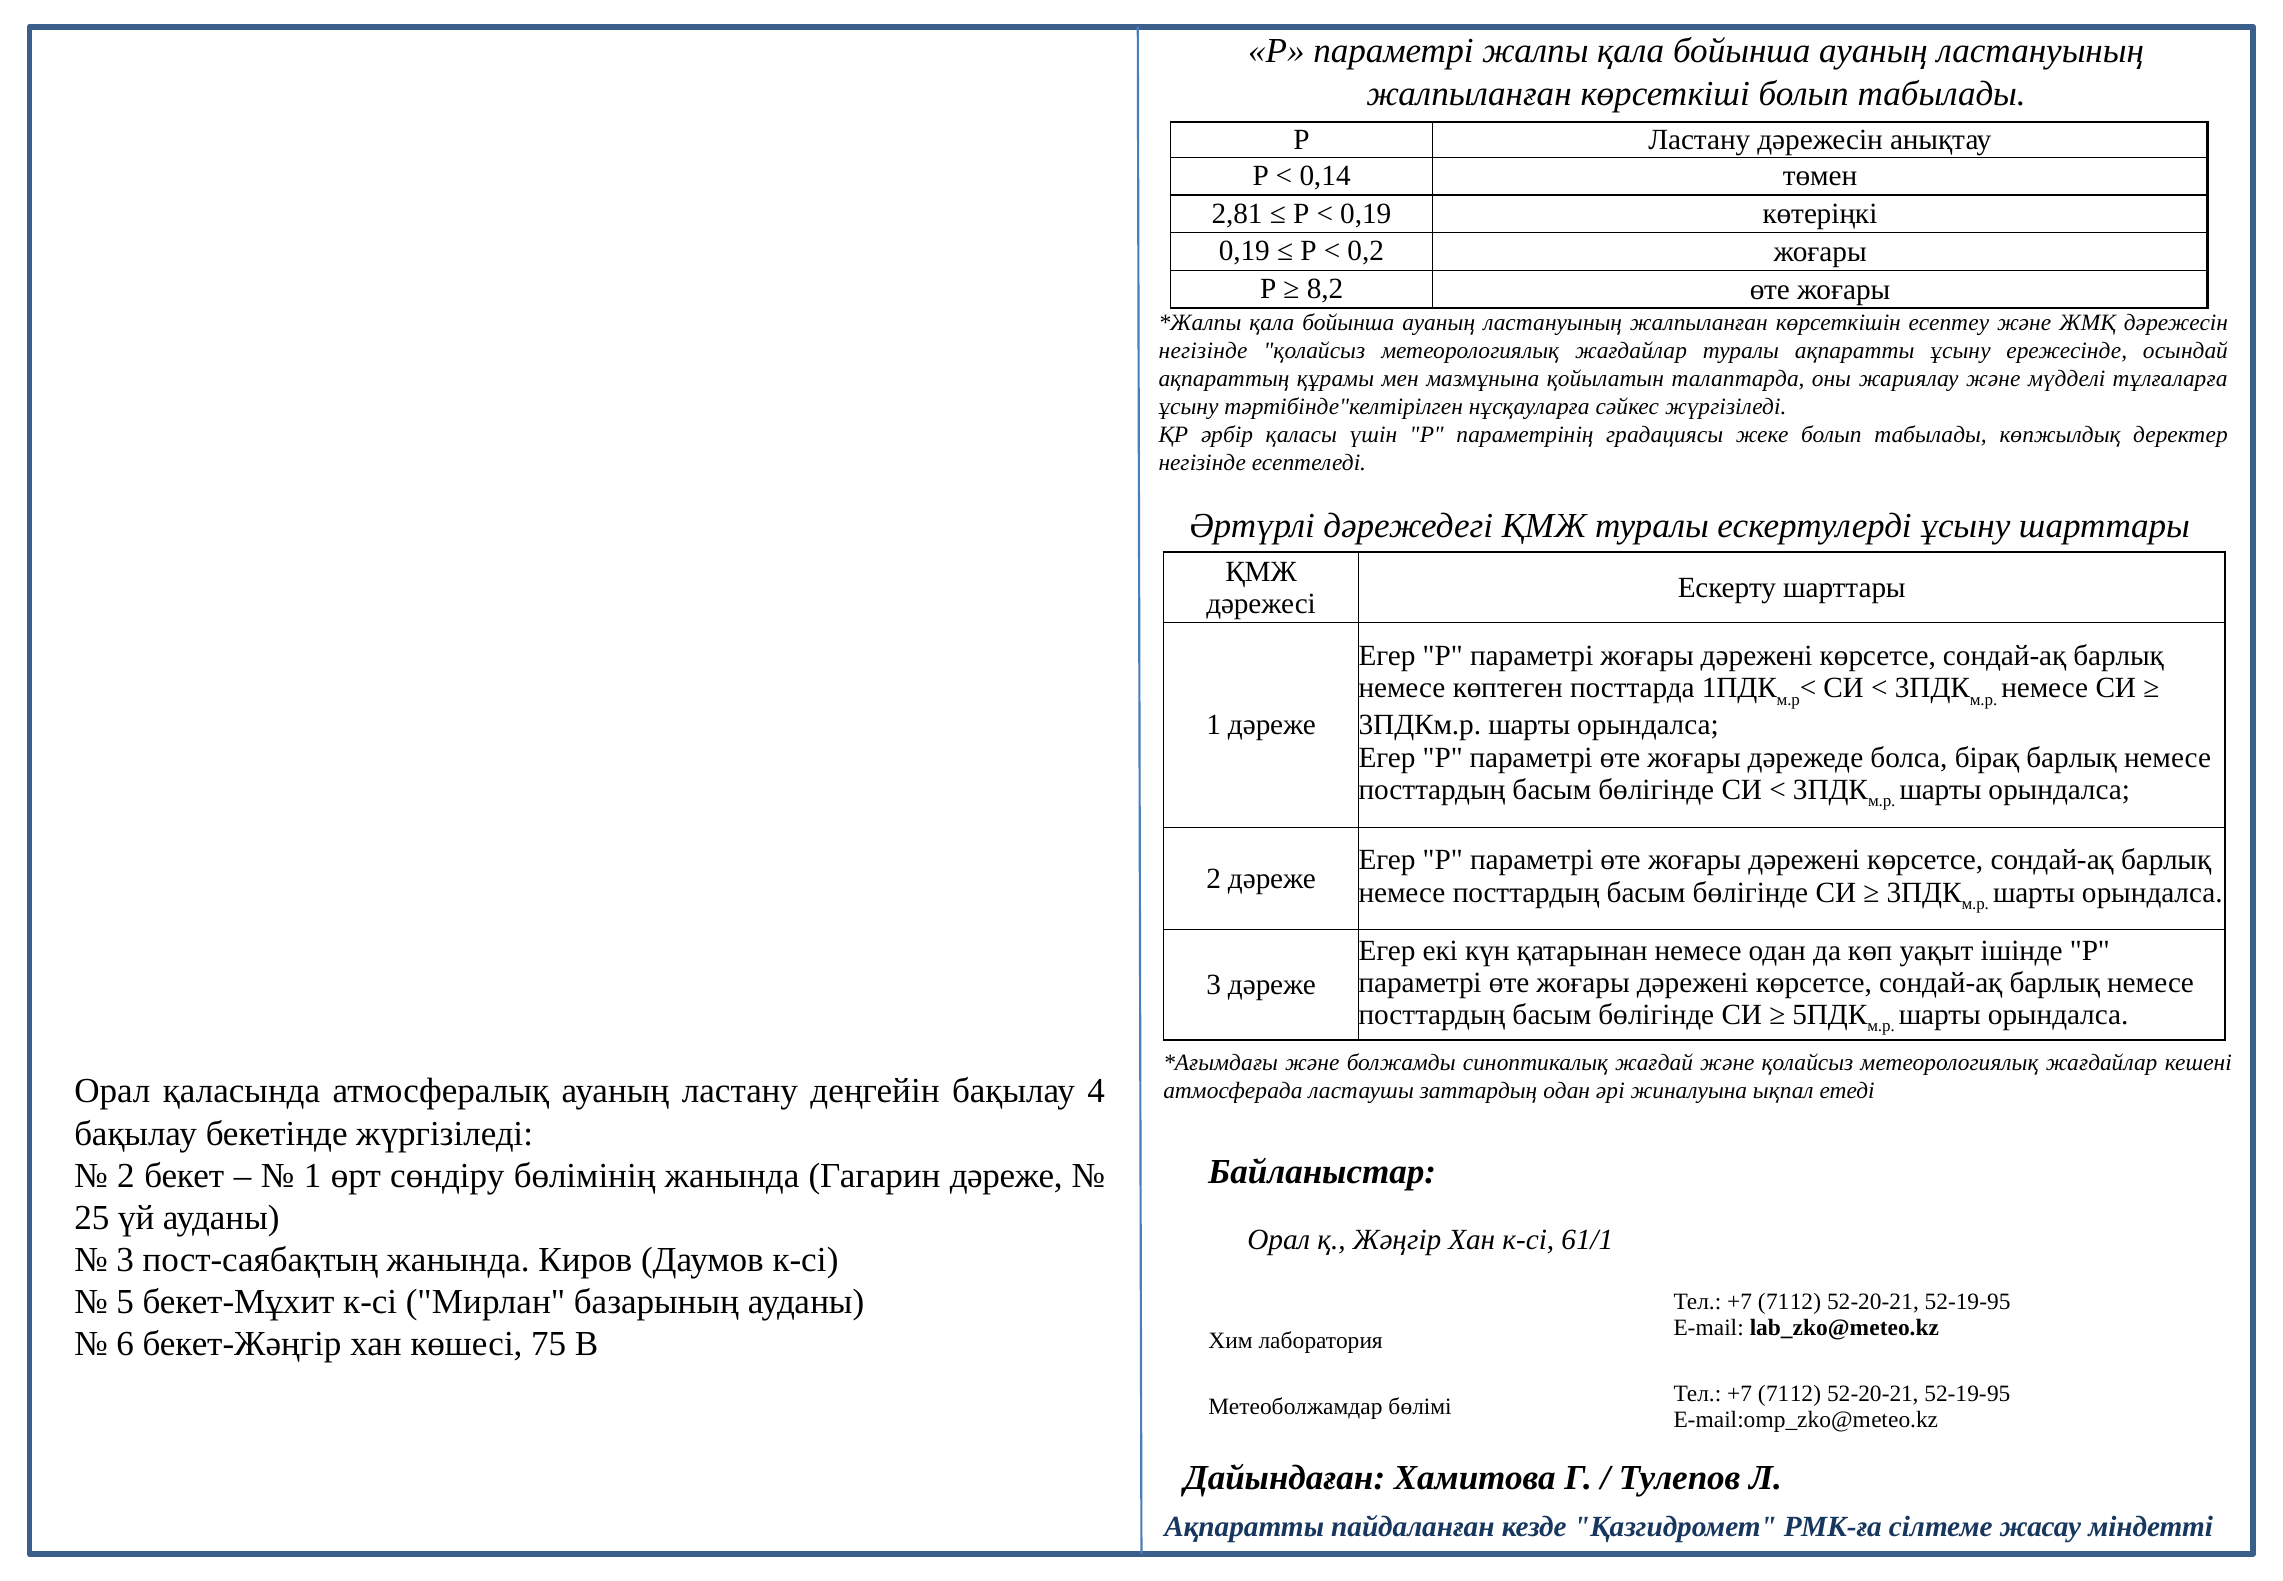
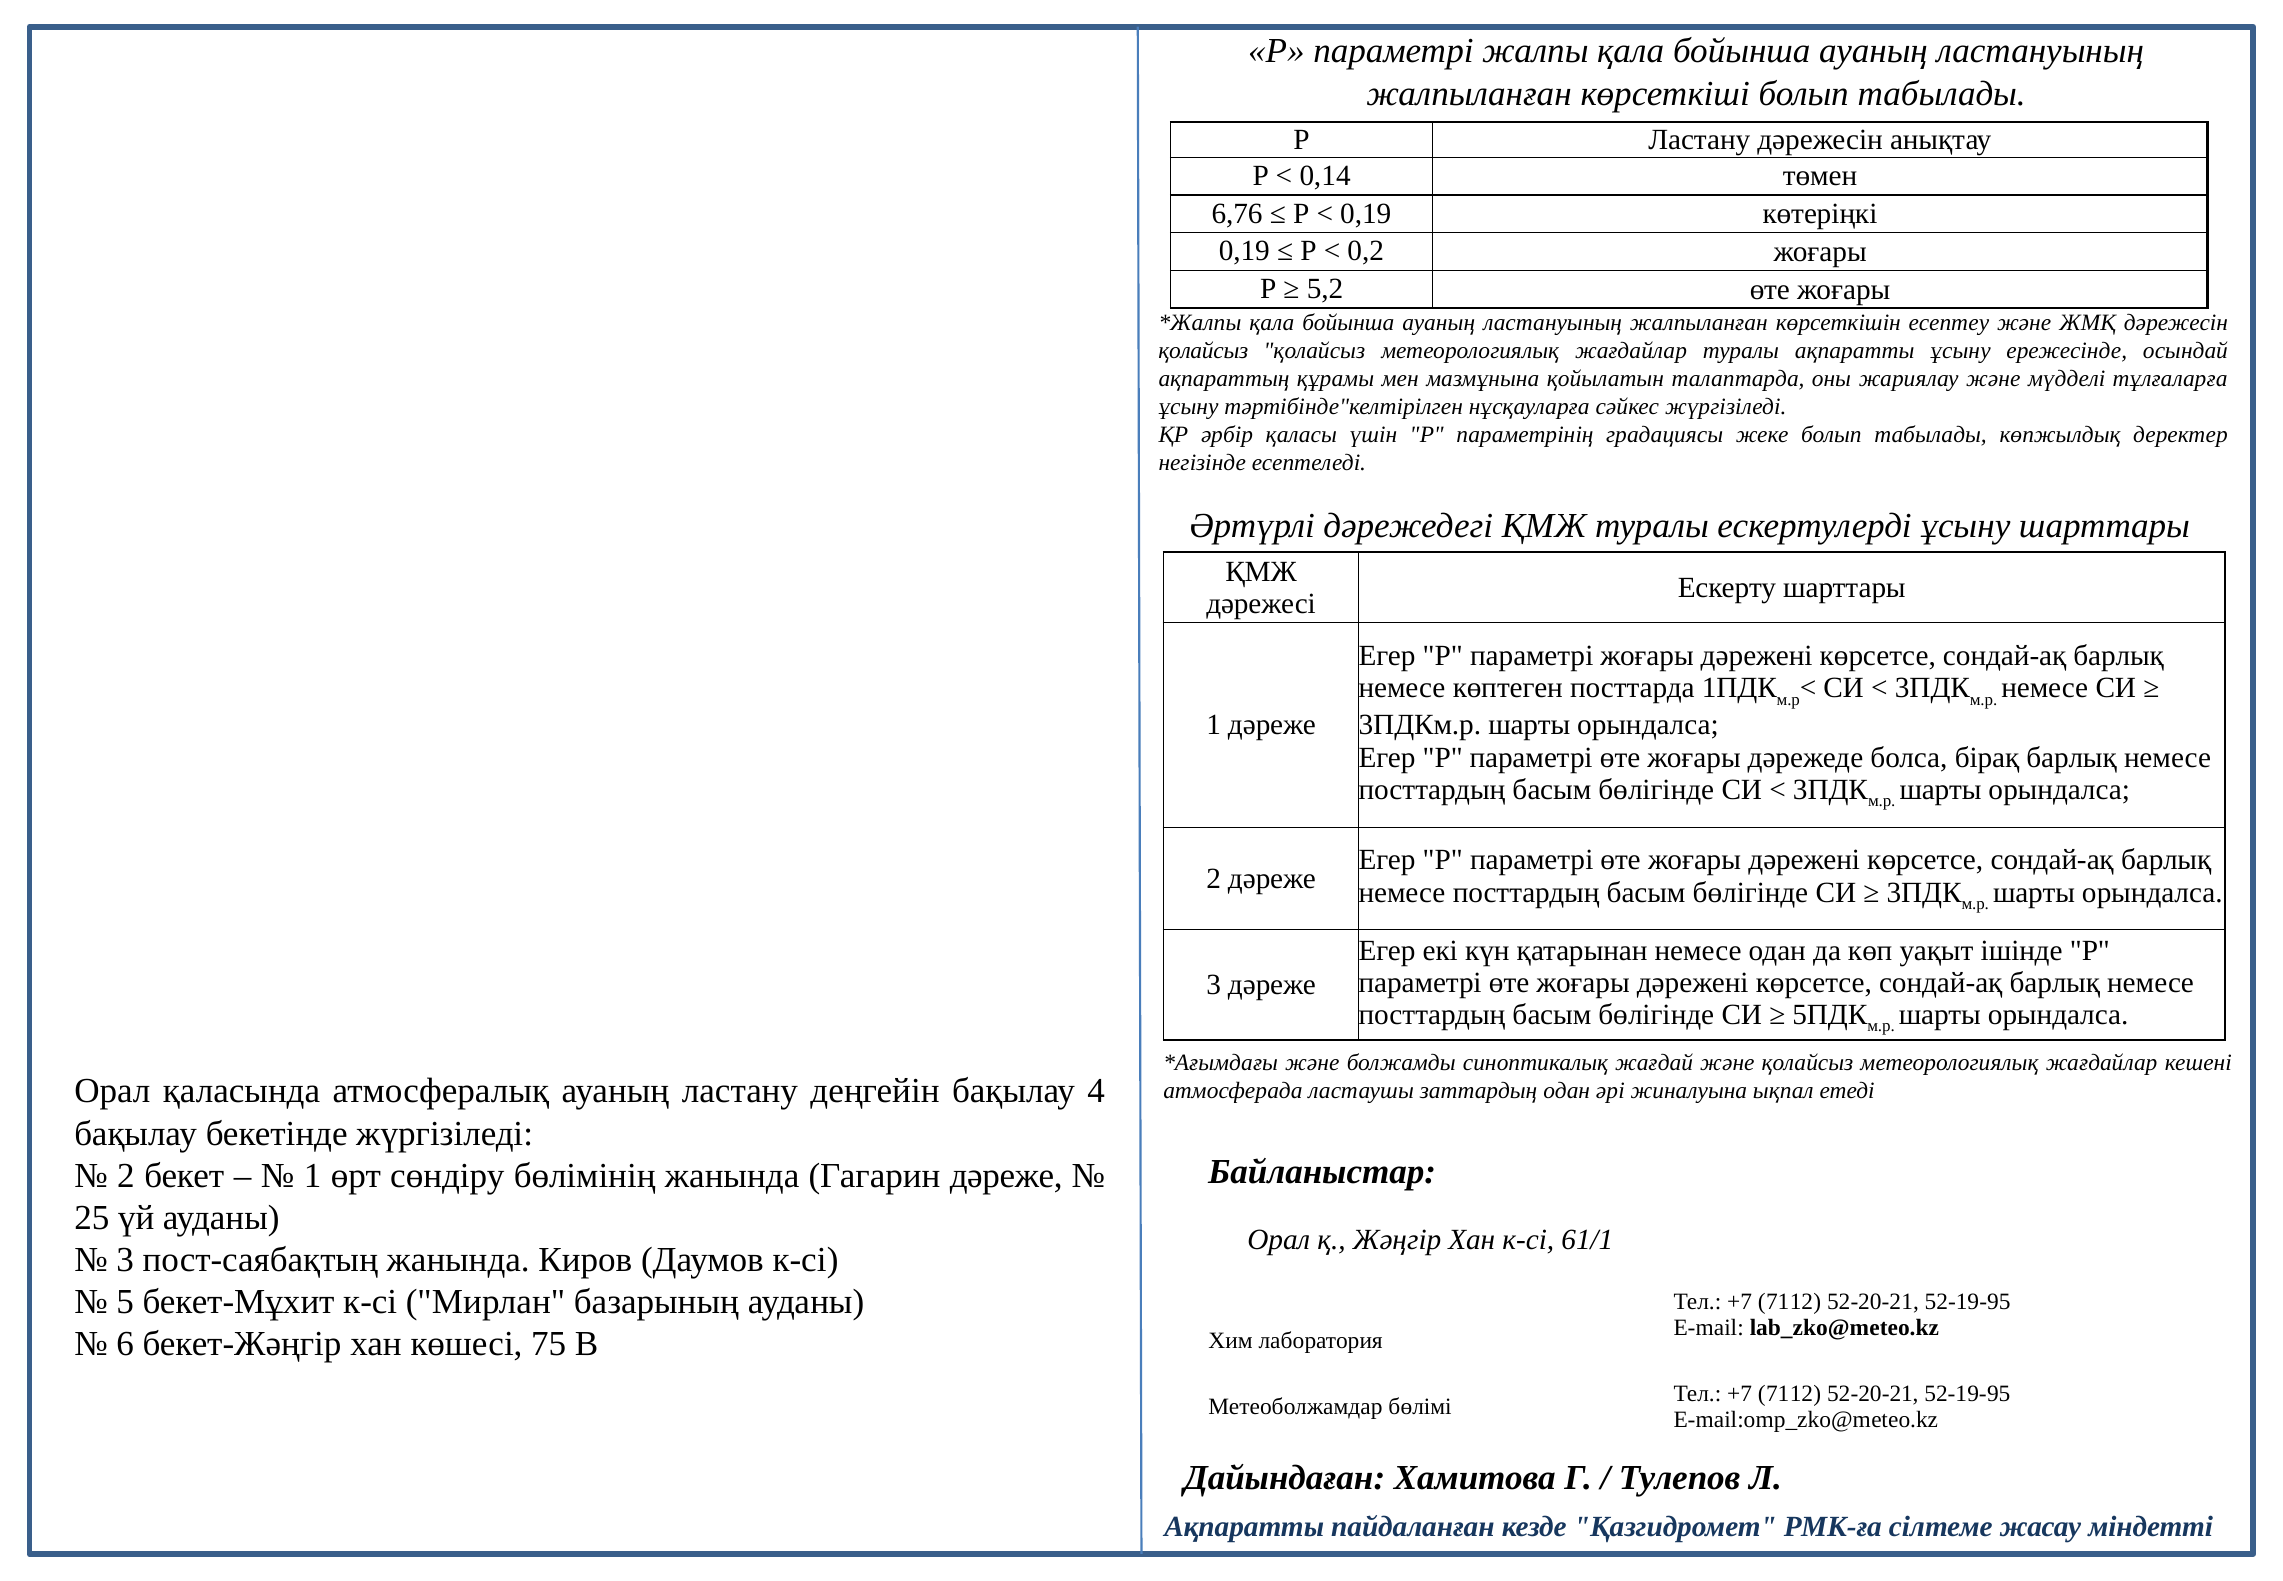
2,81: 2,81 -> 6,76
8,2: 8,2 -> 5,2
негізінде at (1203, 350): негізінде -> қолайсыз
